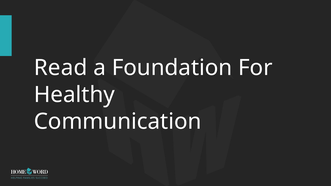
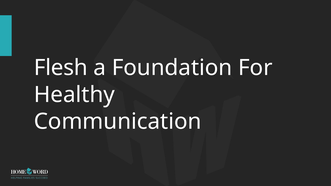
Read: Read -> Flesh
